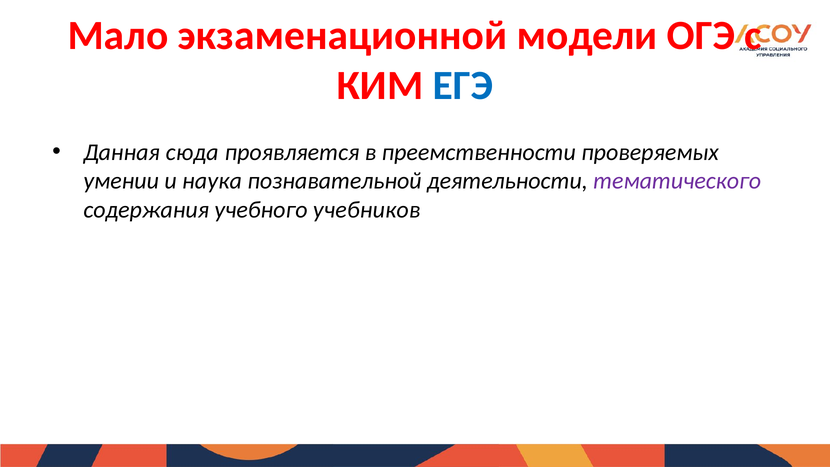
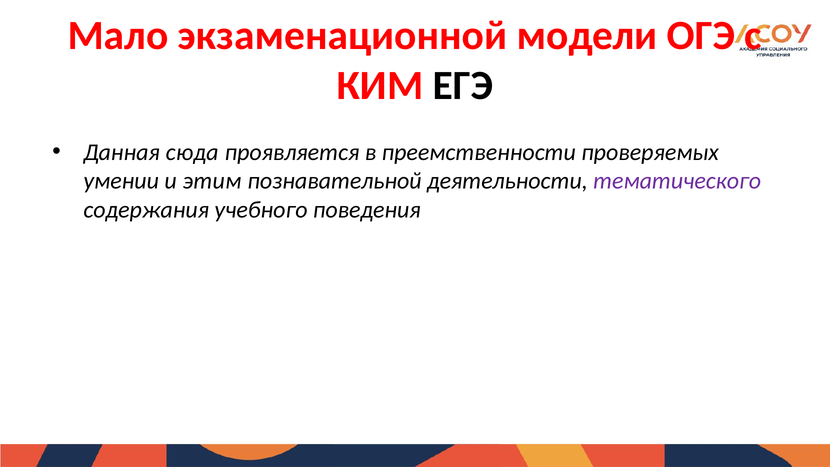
ЕГЭ colour: blue -> black
наука: наука -> этим
учебников: учебников -> поведения
